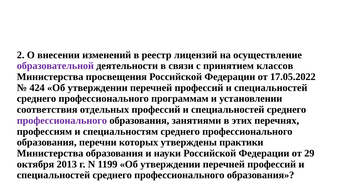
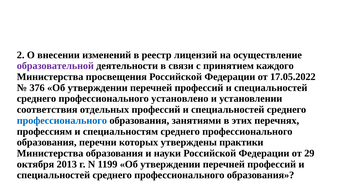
классов: классов -> каждого
424: 424 -> 376
программам: программам -> установлено
профессионального at (62, 121) colour: purple -> blue
